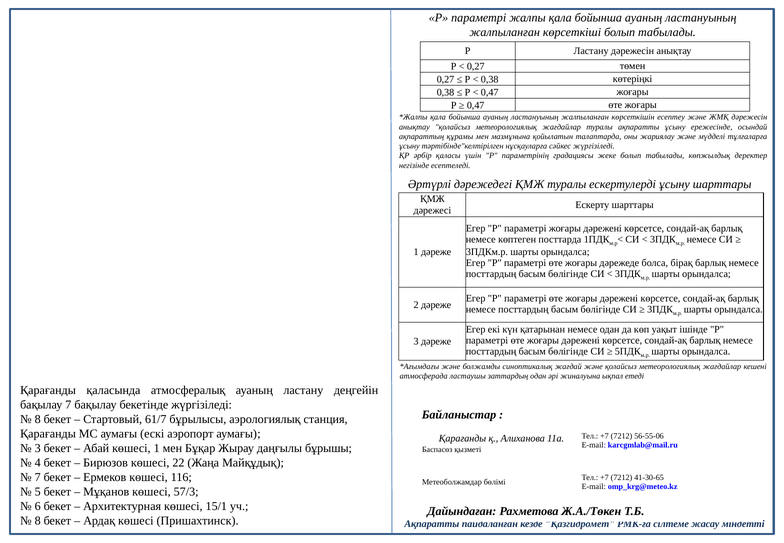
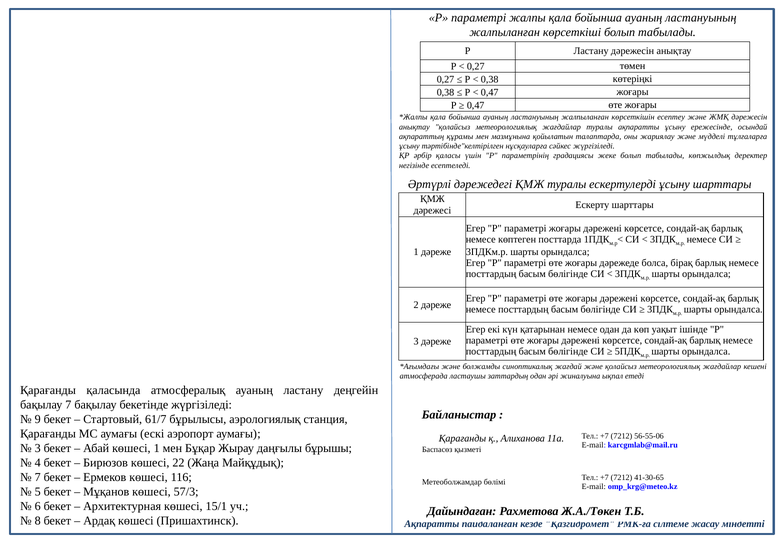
8 at (38, 419): 8 -> 9
